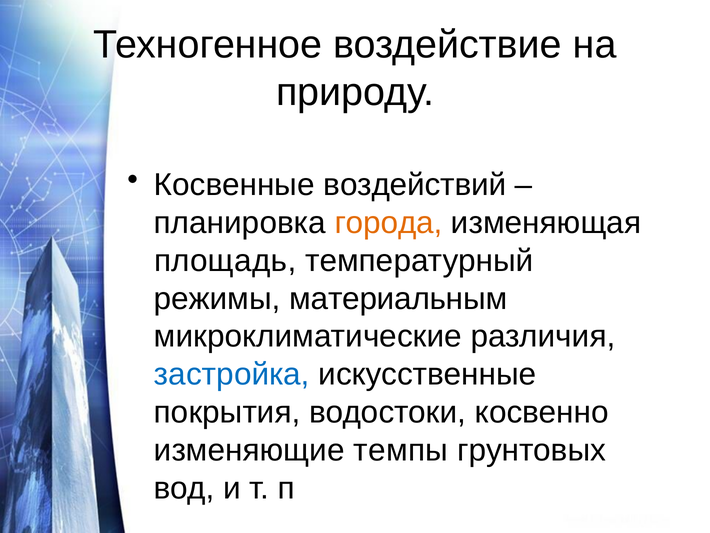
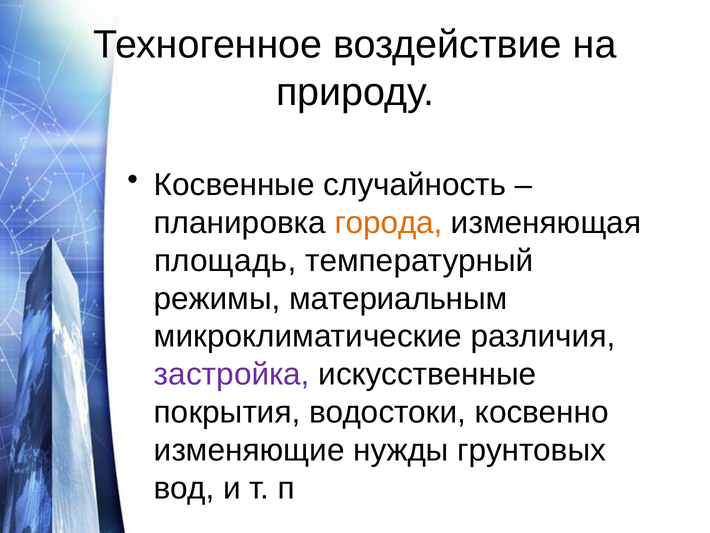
воздействий: воздействий -> случайность
застройка colour: blue -> purple
темпы: темпы -> нужды
